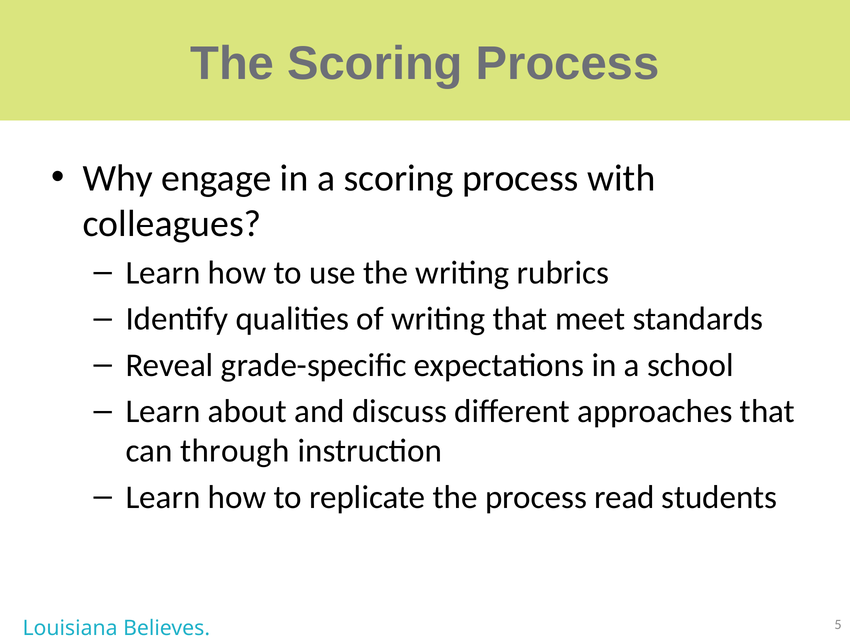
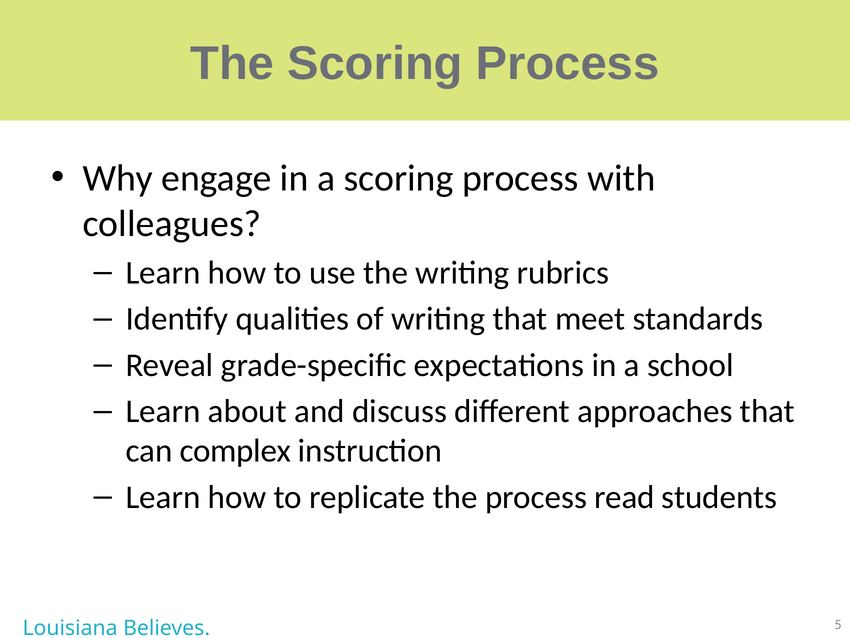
through: through -> complex
